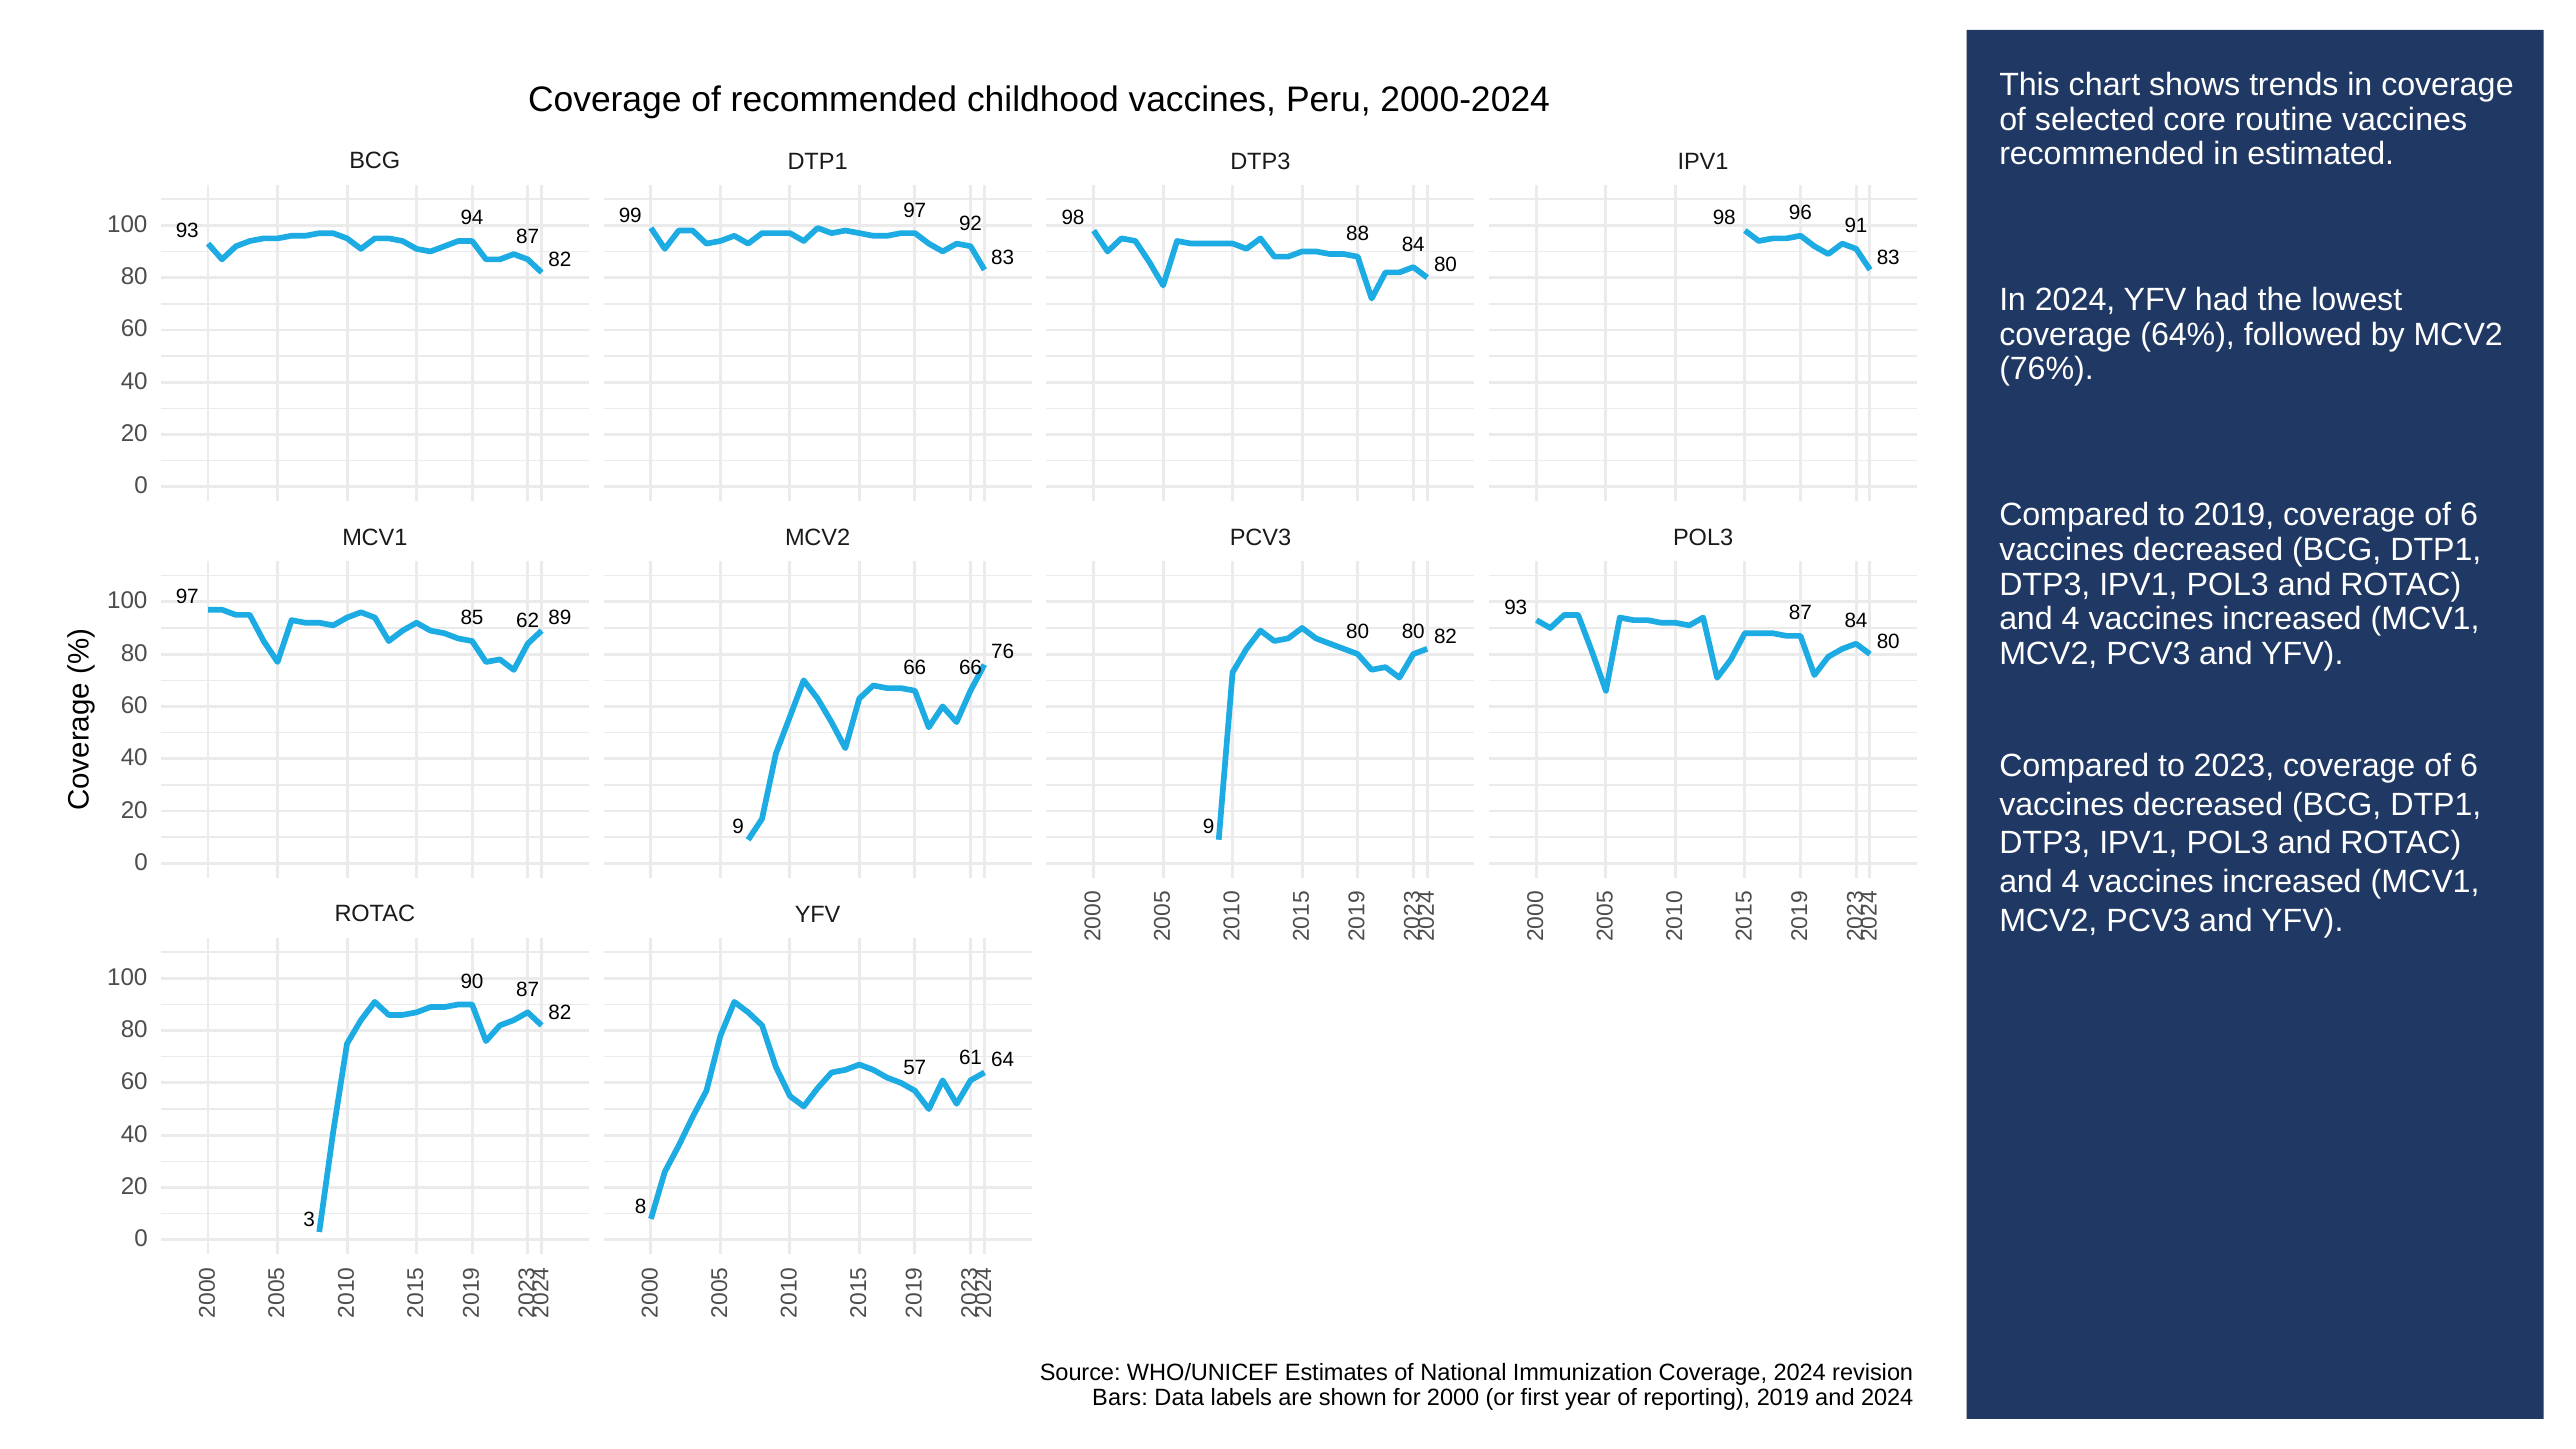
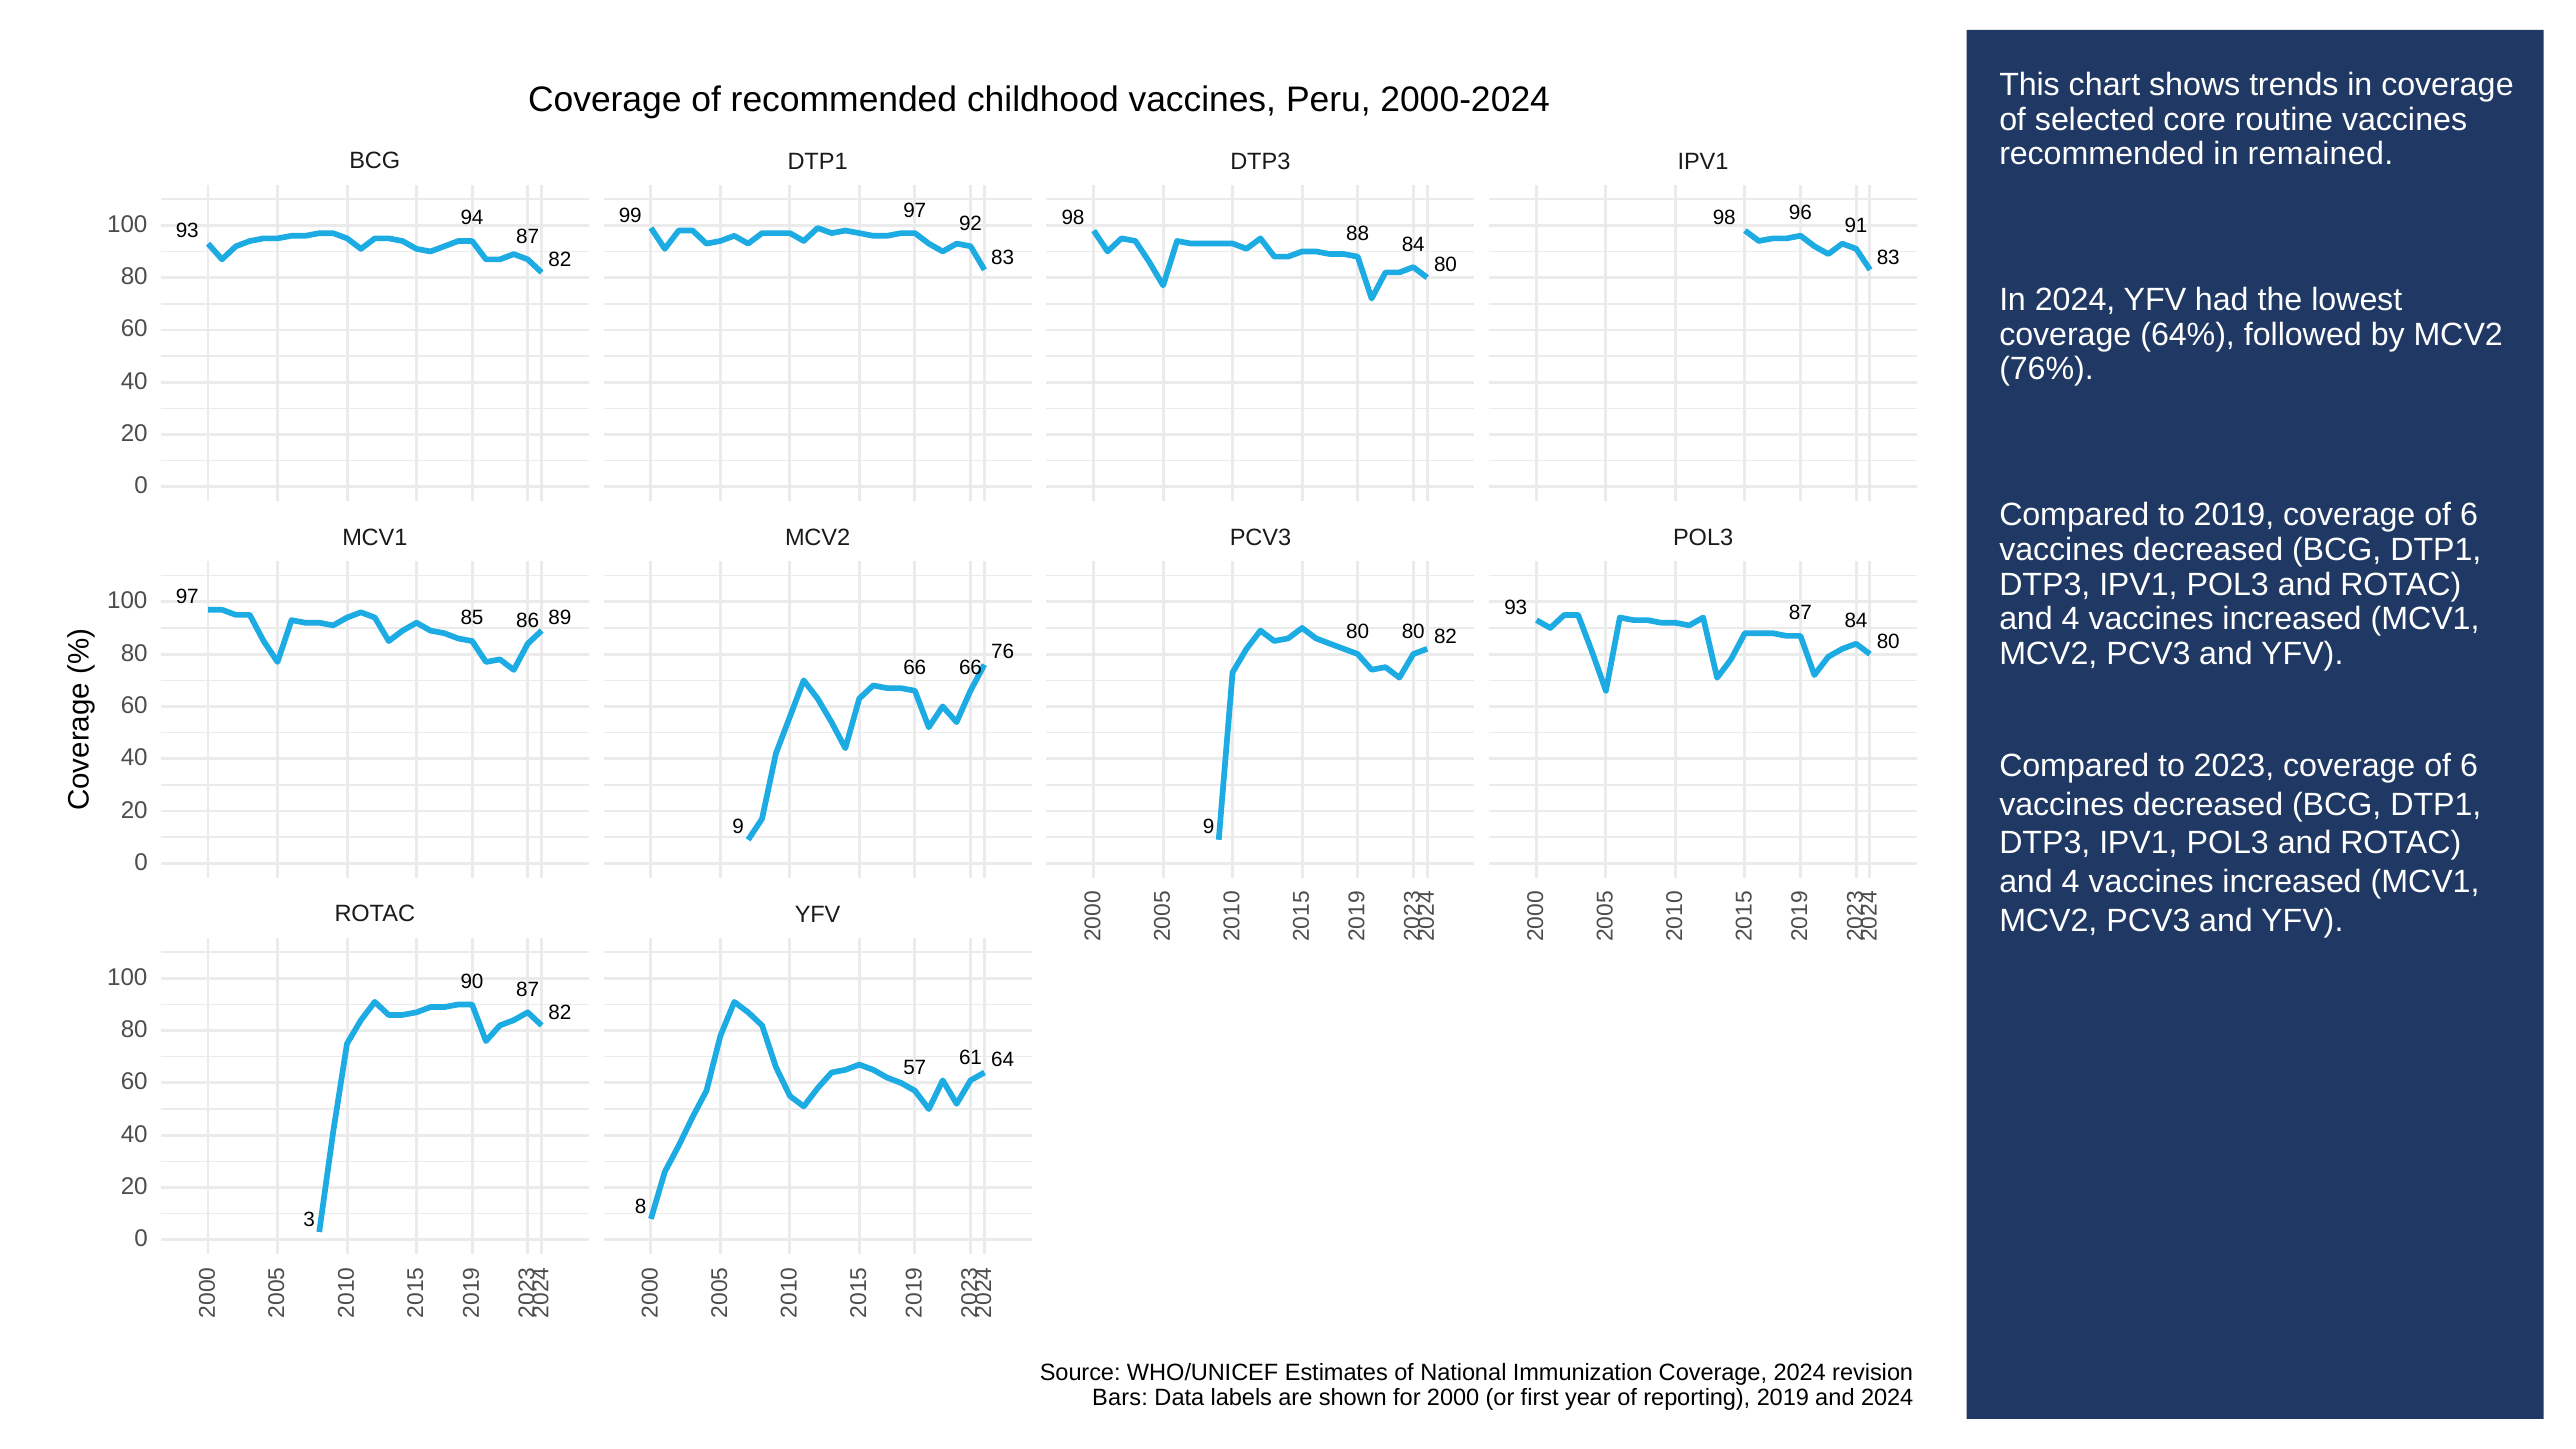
estimated: estimated -> remained
62: 62 -> 86
